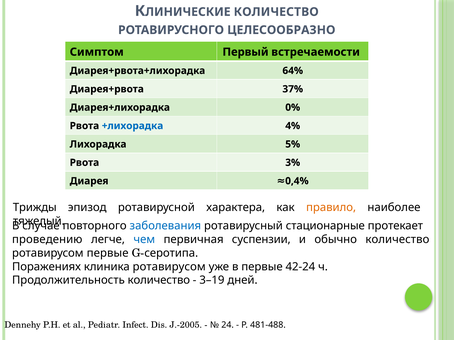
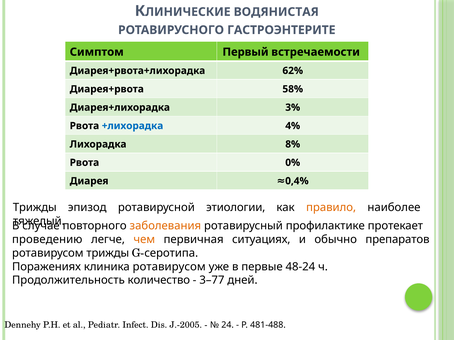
КОЛИЧЕСТВО at (276, 12): КОЛИЧЕСТВО -> ВОДЯНИСТАЯ
ЦЕЛЕСООБРАЗНО: ЦЕЛЕСООБРАЗНО -> ГАСТРОЭНТЕРИТЕ
64%: 64% -> 62%
37%: 37% -> 58%
0%: 0% -> 3%
5%: 5% -> 8%
3%: 3% -> 0%
характера: характера -> этиологии
заболевания colour: blue -> orange
стационарные: стационарные -> профилактике
чем colour: blue -> orange
суспензии: суспензии -> ситуациях
обычно количество: количество -> препаратов
ротавирусом первые: первые -> трижды
42-24: 42-24 -> 48-24
3–19: 3–19 -> 3–77
